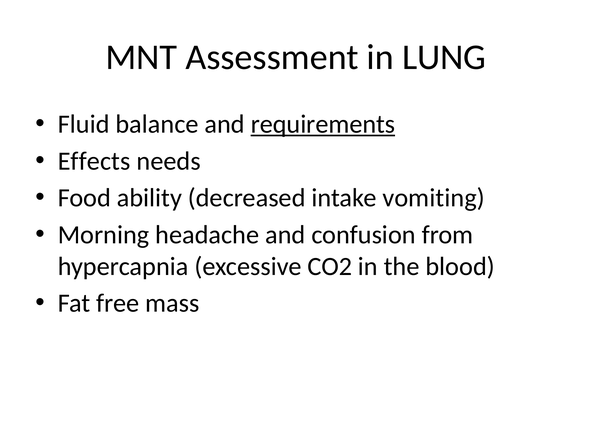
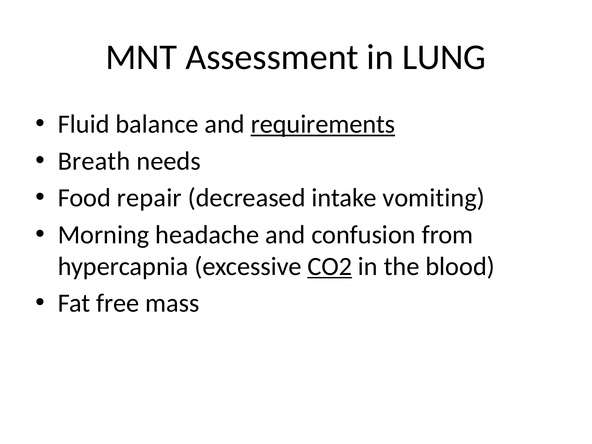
Effects: Effects -> Breath
ability: ability -> repair
CO2 underline: none -> present
